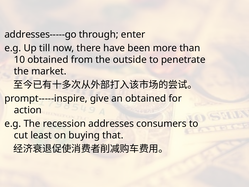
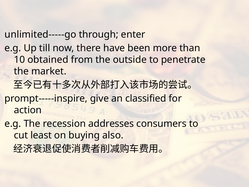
addresses-----go: addresses-----go -> unlimited-----go
an obtained: obtained -> classified
that: that -> also
